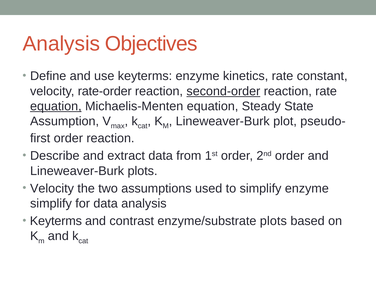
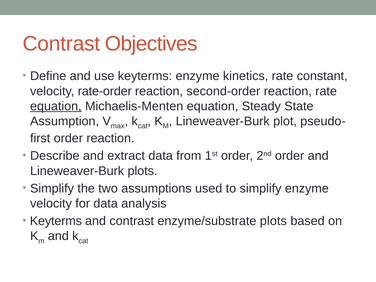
Analysis at (61, 44): Analysis -> Contrast
second-order underline: present -> none
Velocity at (52, 188): Velocity -> Simplify
simplify at (51, 203): simplify -> velocity
